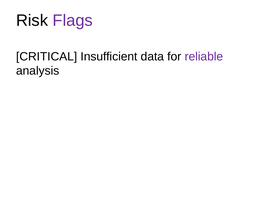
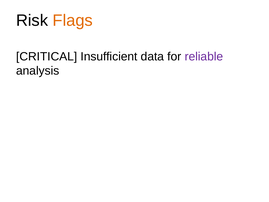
Flags colour: purple -> orange
